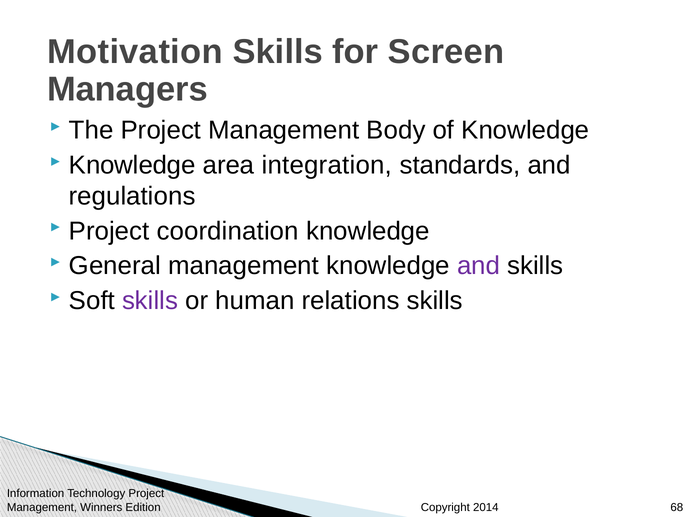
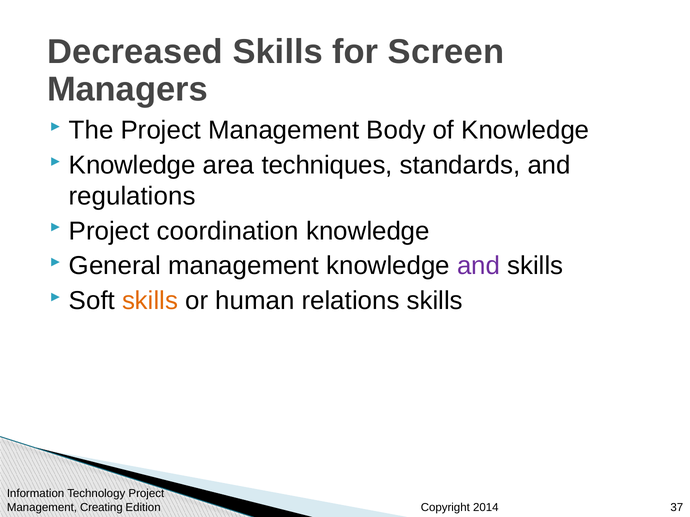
Motivation: Motivation -> Decreased
integration: integration -> techniques
skills at (150, 301) colour: purple -> orange
Winners: Winners -> Creating
68: 68 -> 37
